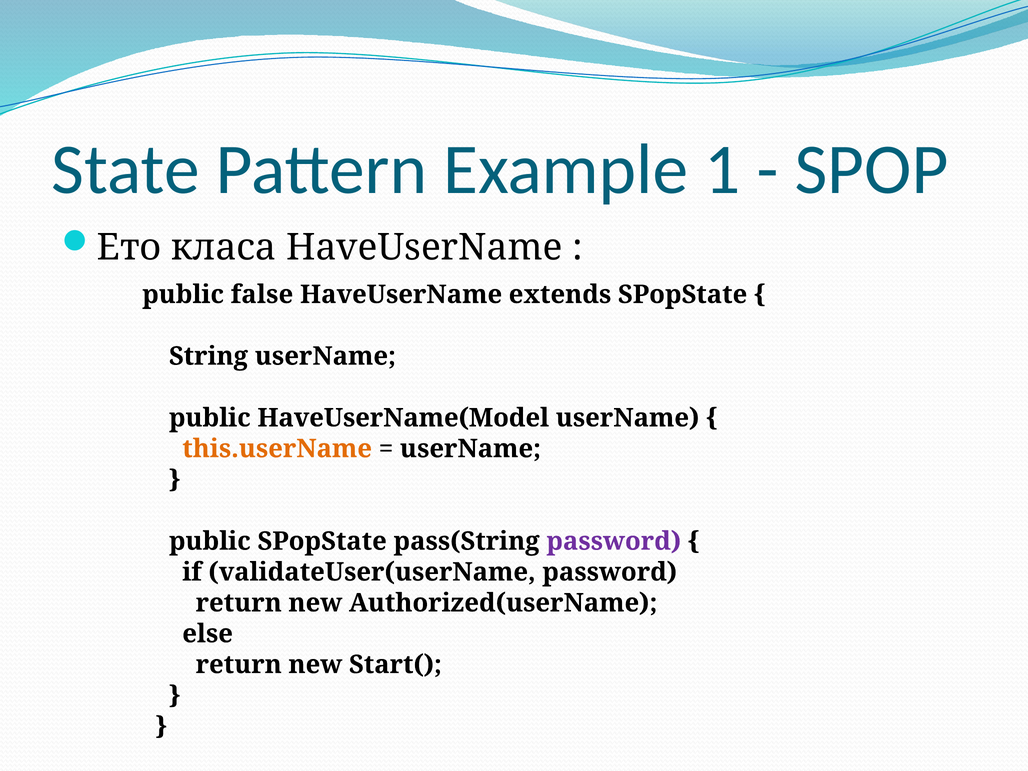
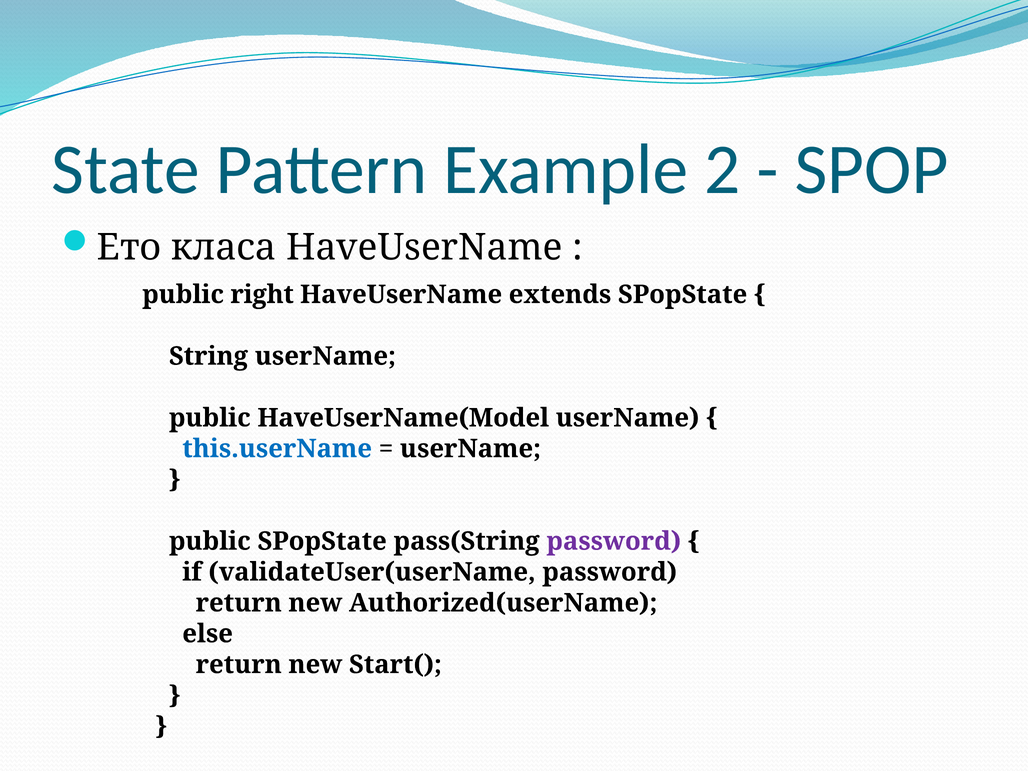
1: 1 -> 2
false: false -> right
this.userName colour: orange -> blue
